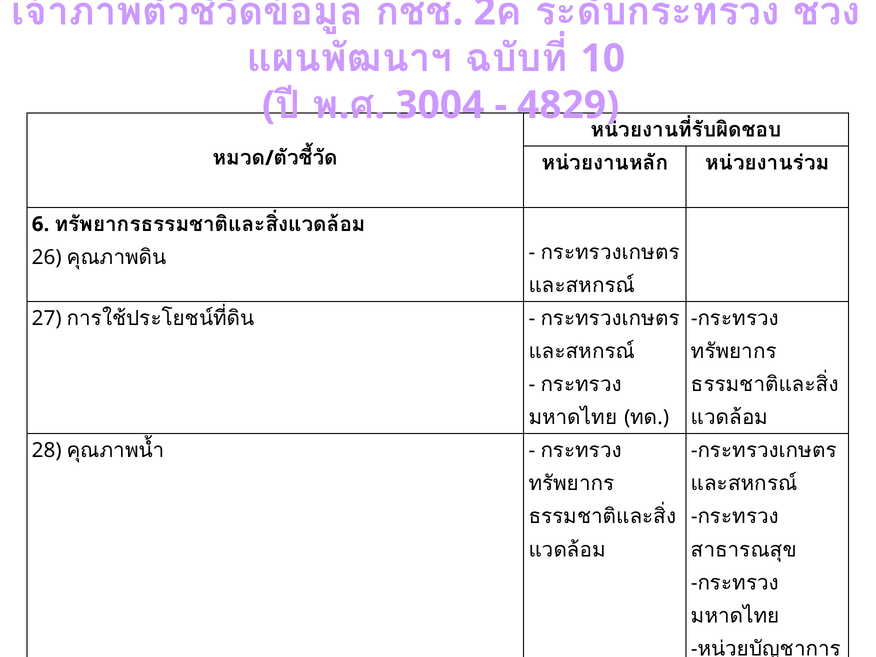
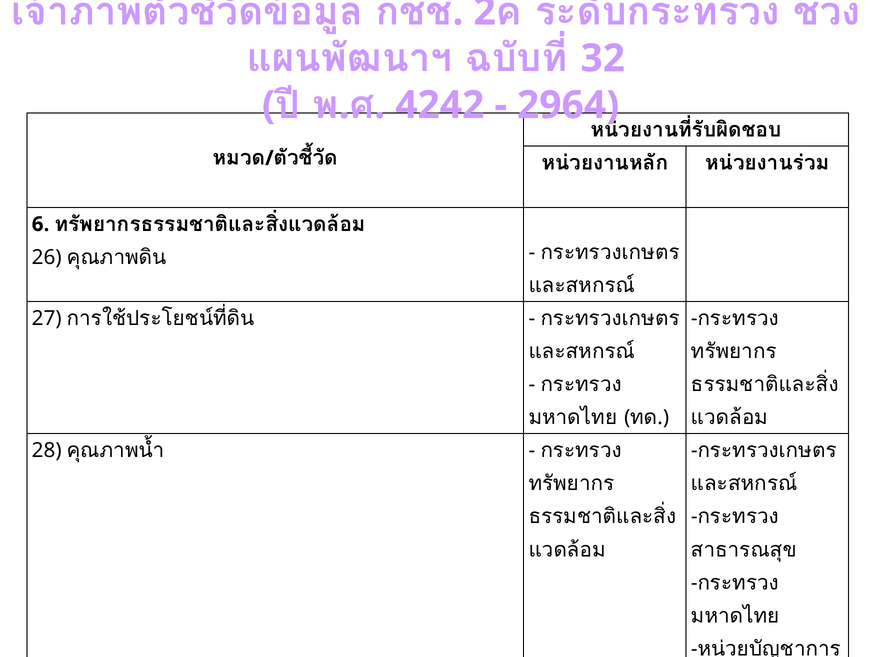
10: 10 -> 32
3004: 3004 -> 4242
4829: 4829 -> 2964
